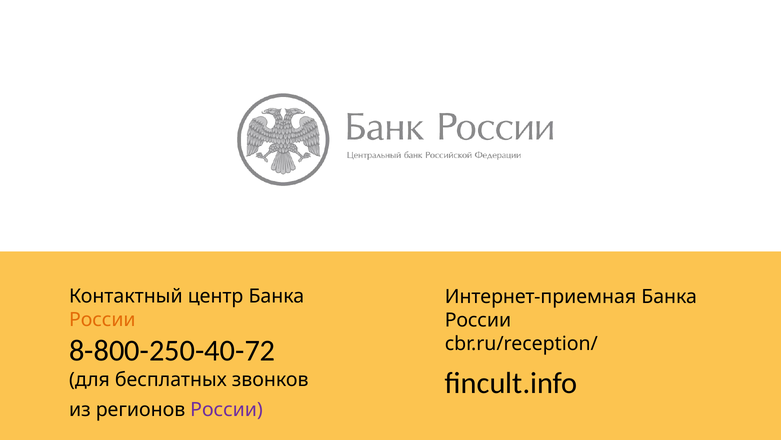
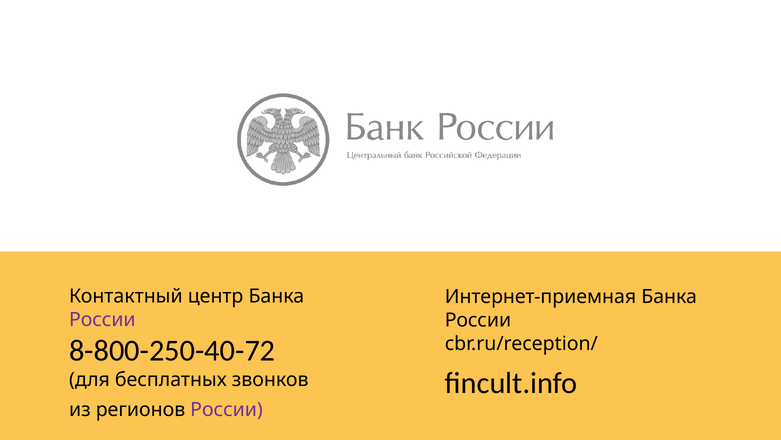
России at (102, 319) colour: orange -> purple
